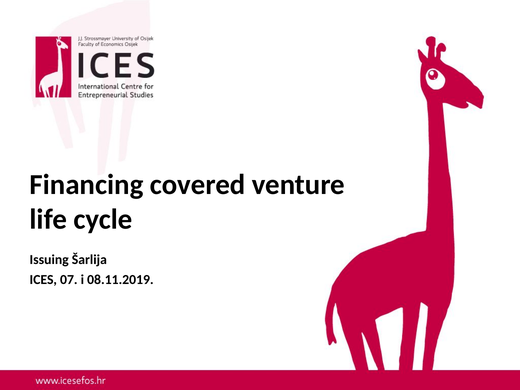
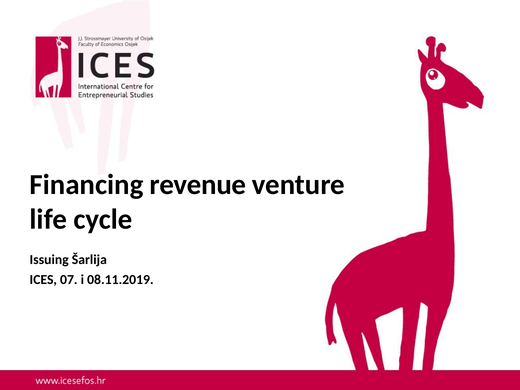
covered: covered -> revenue
